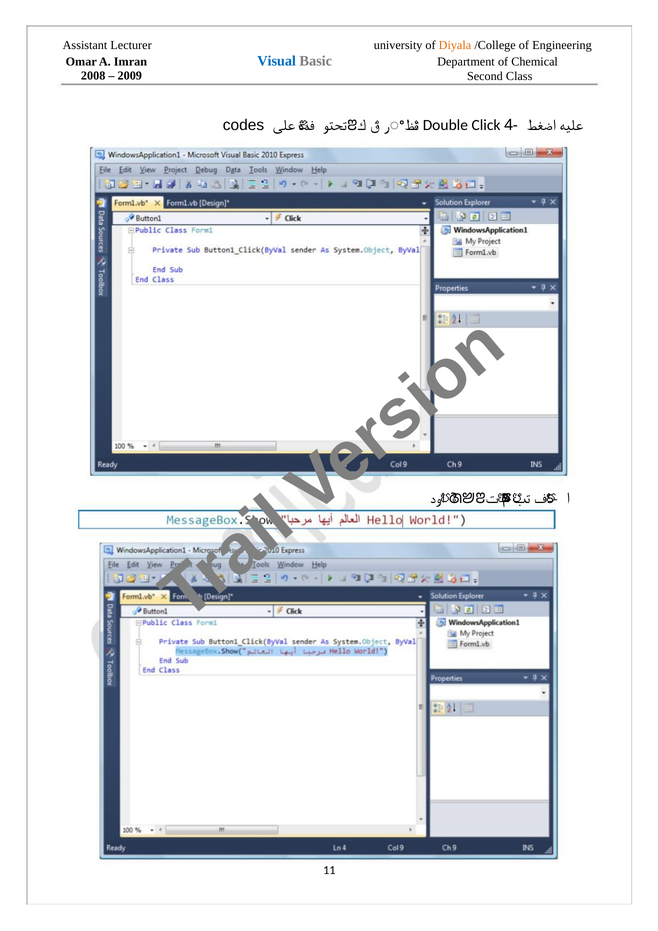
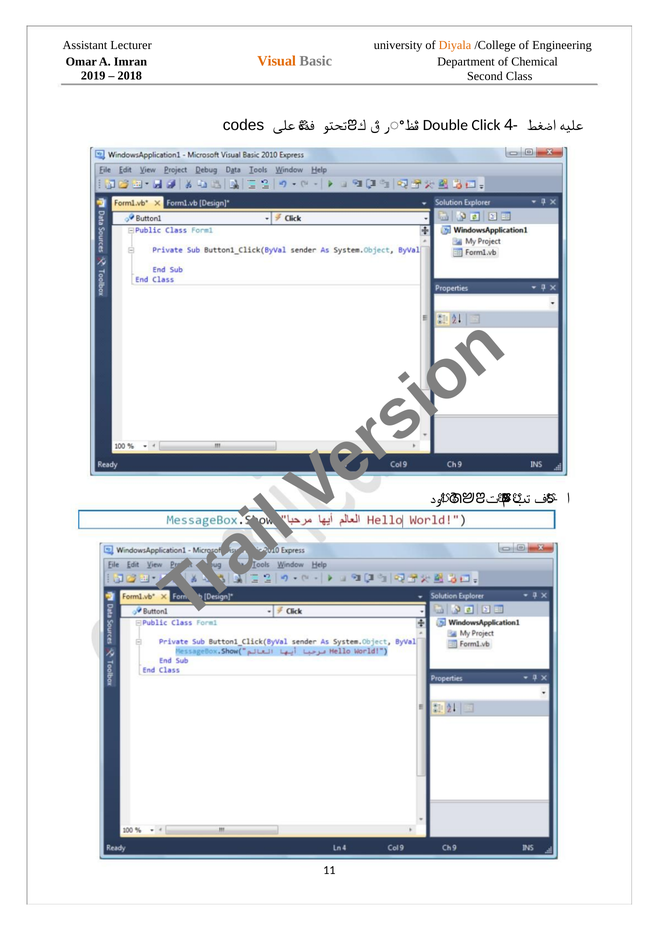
Visual colour: blue -> orange
2008: 2008 -> 2019
2009: 2009 -> 2018
